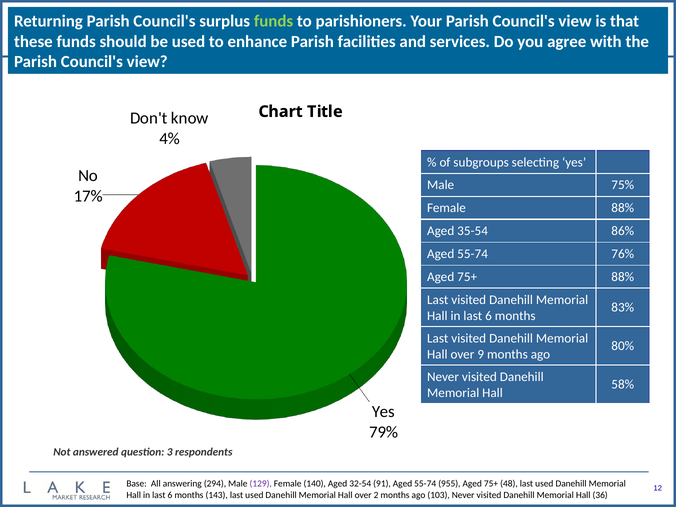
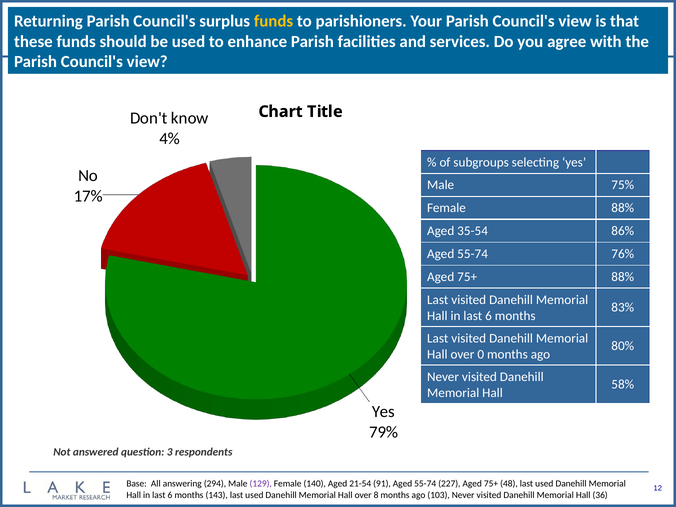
funds at (274, 21) colour: light green -> yellow
9: 9 -> 0
32-54: 32-54 -> 21-54
955: 955 -> 227
2: 2 -> 8
